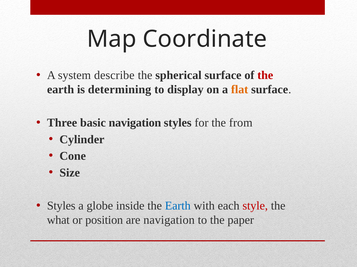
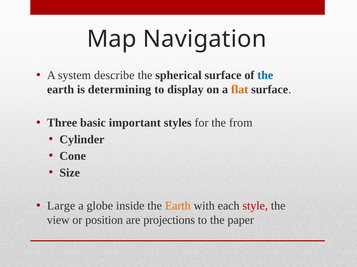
Coordinate: Coordinate -> Navigation
the at (265, 76) colour: red -> blue
basic navigation: navigation -> important
Styles at (61, 206): Styles -> Large
Earth at (178, 206) colour: blue -> orange
what: what -> view
are navigation: navigation -> projections
